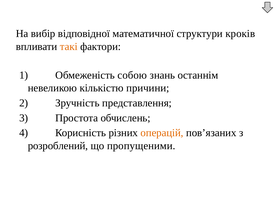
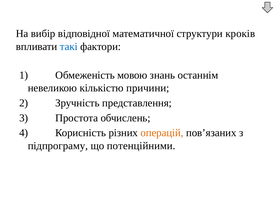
такі colour: orange -> blue
собою: собою -> мовою
розроблений: розроблений -> підпрограму
пропущеними: пропущеними -> потенційними
